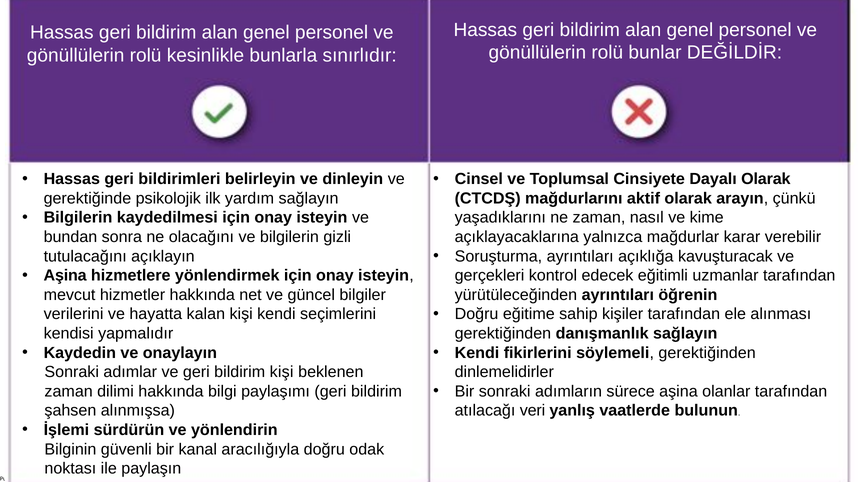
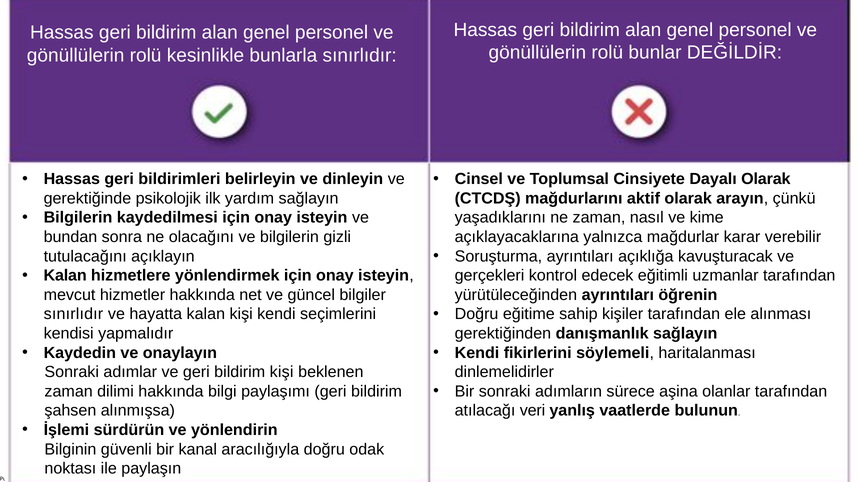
Aşina at (65, 276): Aşina -> Kalan
verilerini at (74, 315): verilerini -> sınırlıdır
söylemeli gerektiğinden: gerektiğinden -> haritalanması
